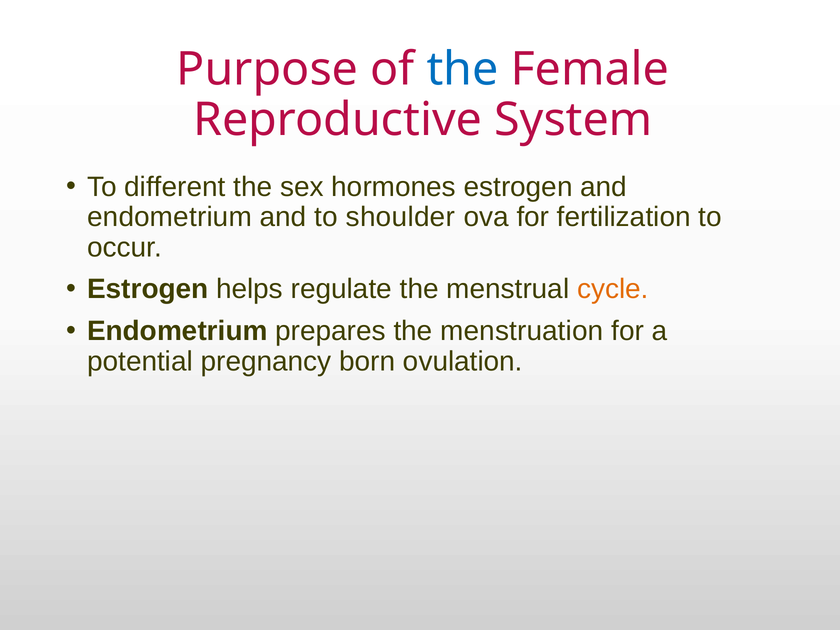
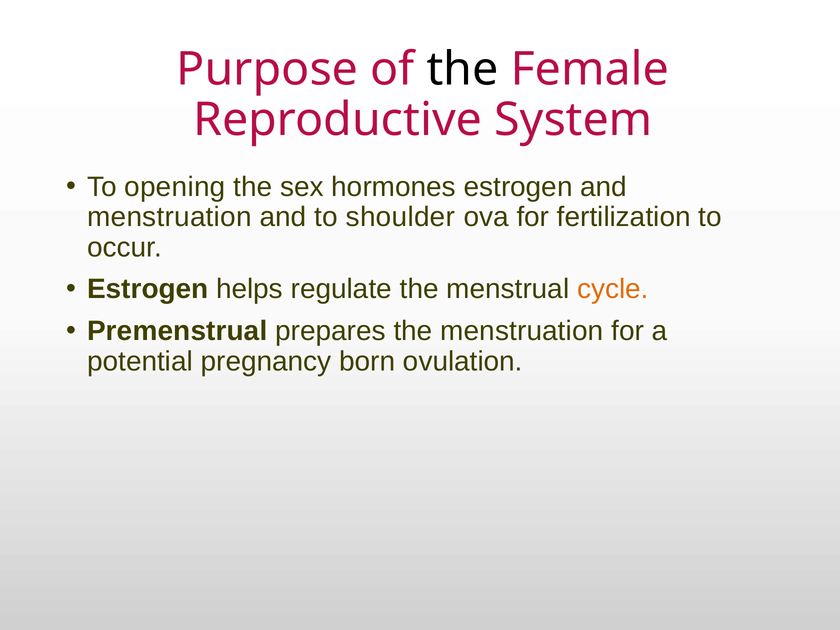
the at (463, 69) colour: blue -> black
different: different -> opening
endometrium at (170, 217): endometrium -> menstruation
Endometrium at (177, 331): Endometrium -> Premenstrual
